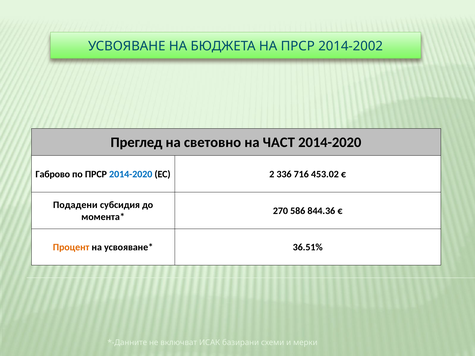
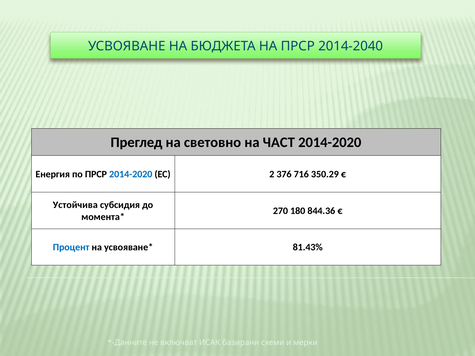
2014-2002: 2014-2002 -> 2014-2040
Габрово: Габрово -> Енергия
336: 336 -> 376
453.02: 453.02 -> 350.29
Подадени: Подадени -> Устойчива
586: 586 -> 180
Процент colour: orange -> blue
36.51%: 36.51% -> 81.43%
